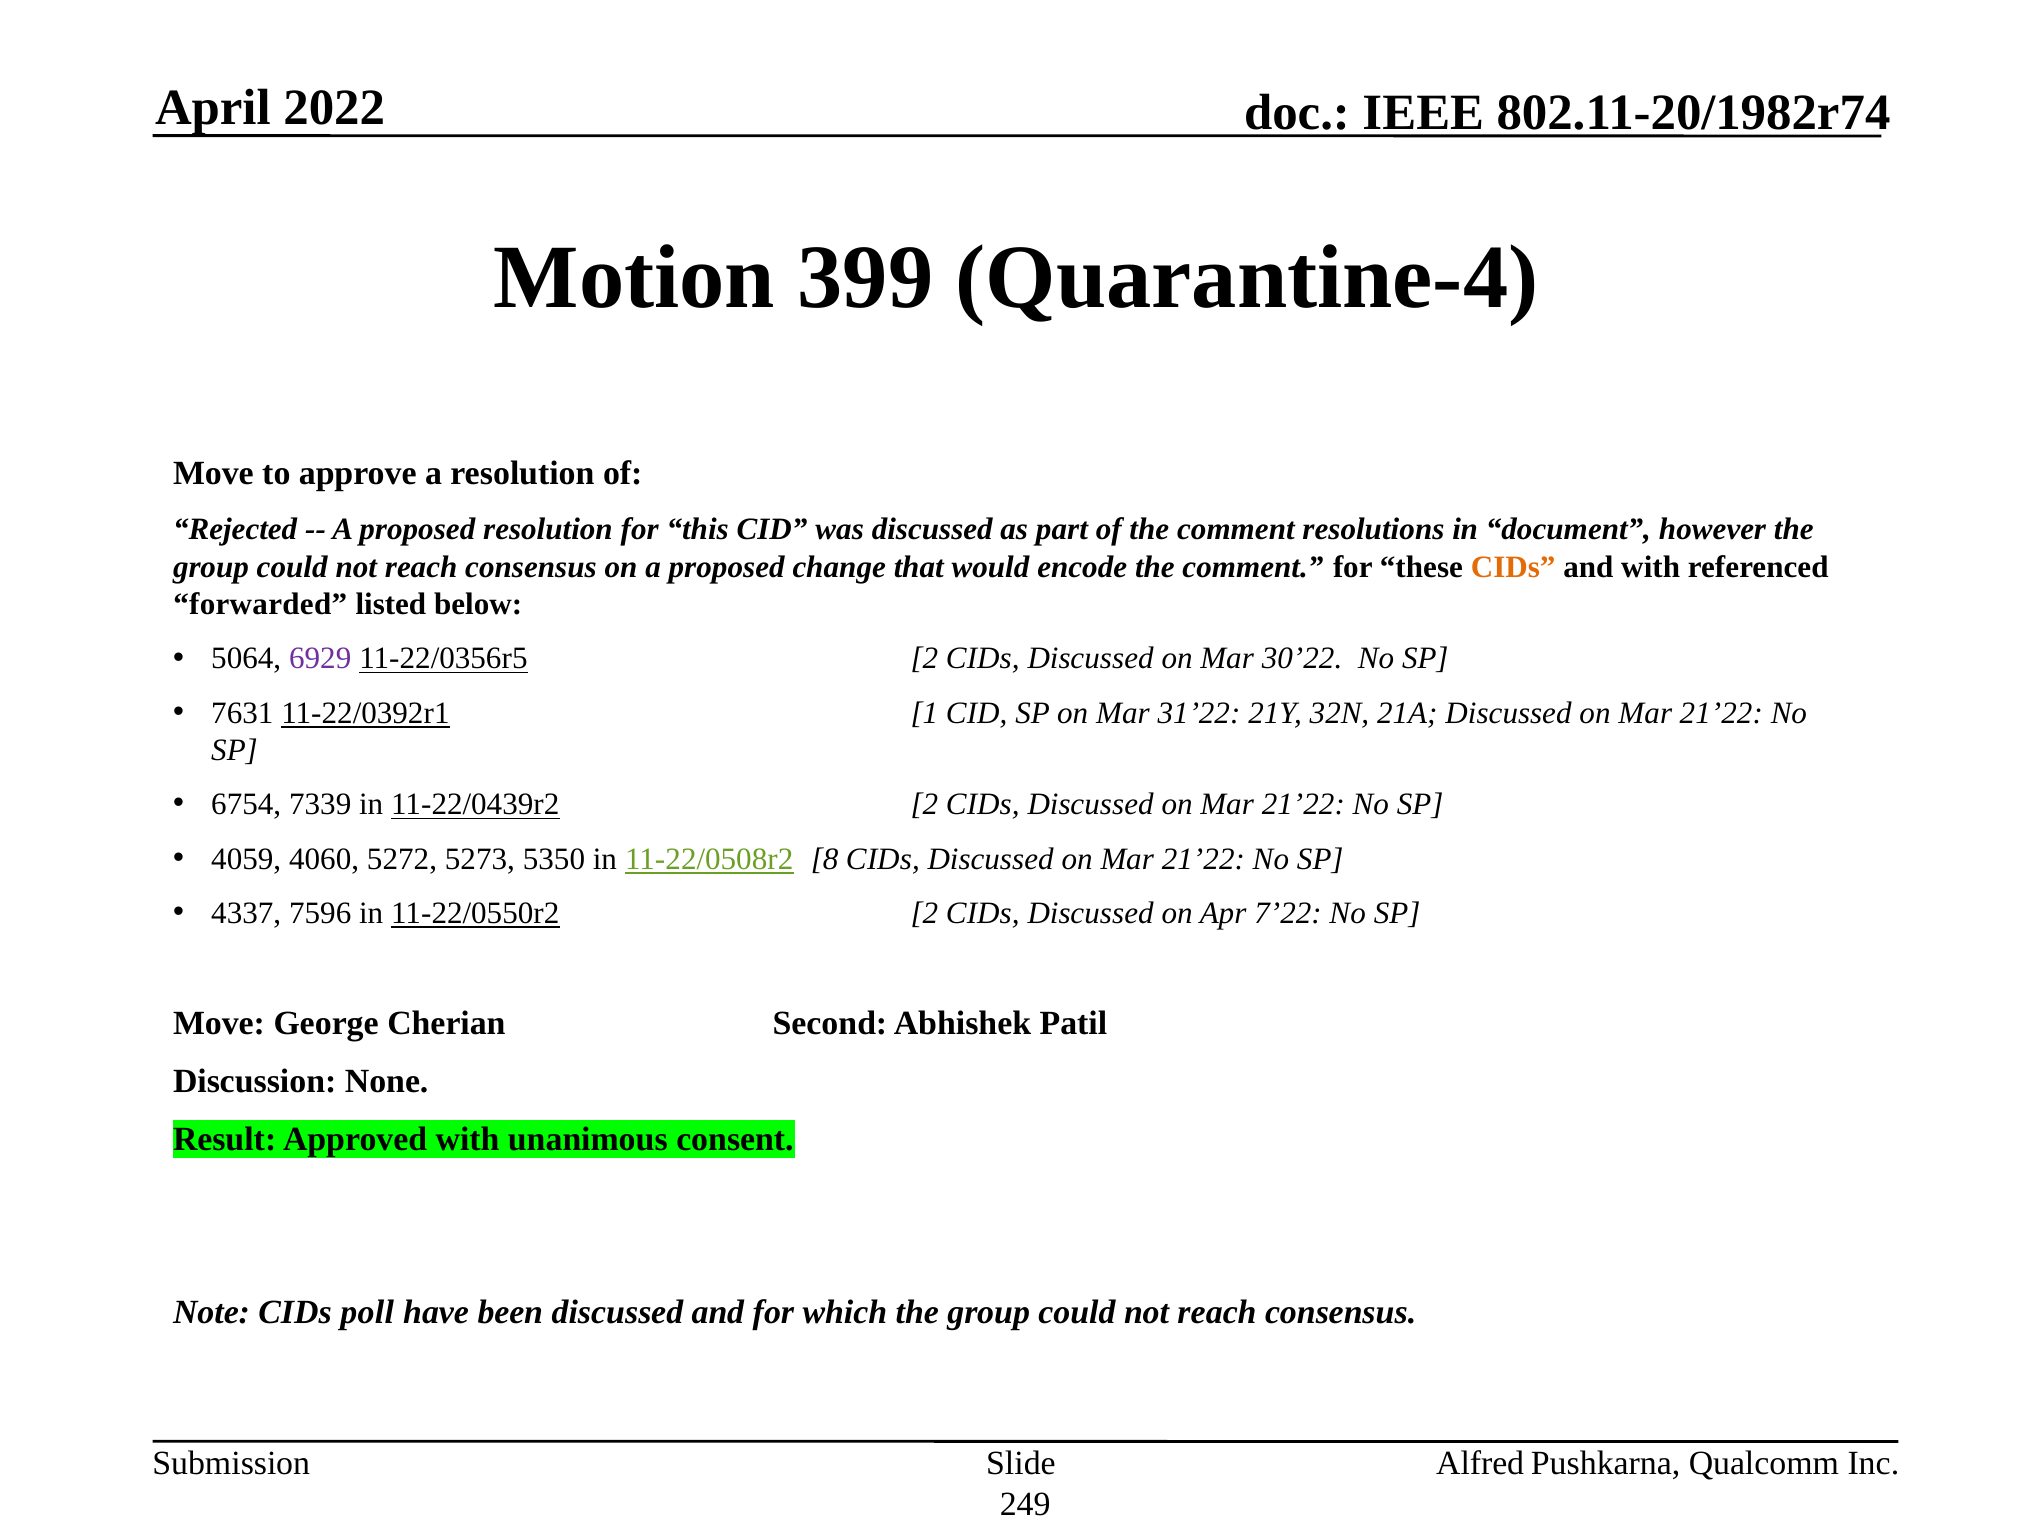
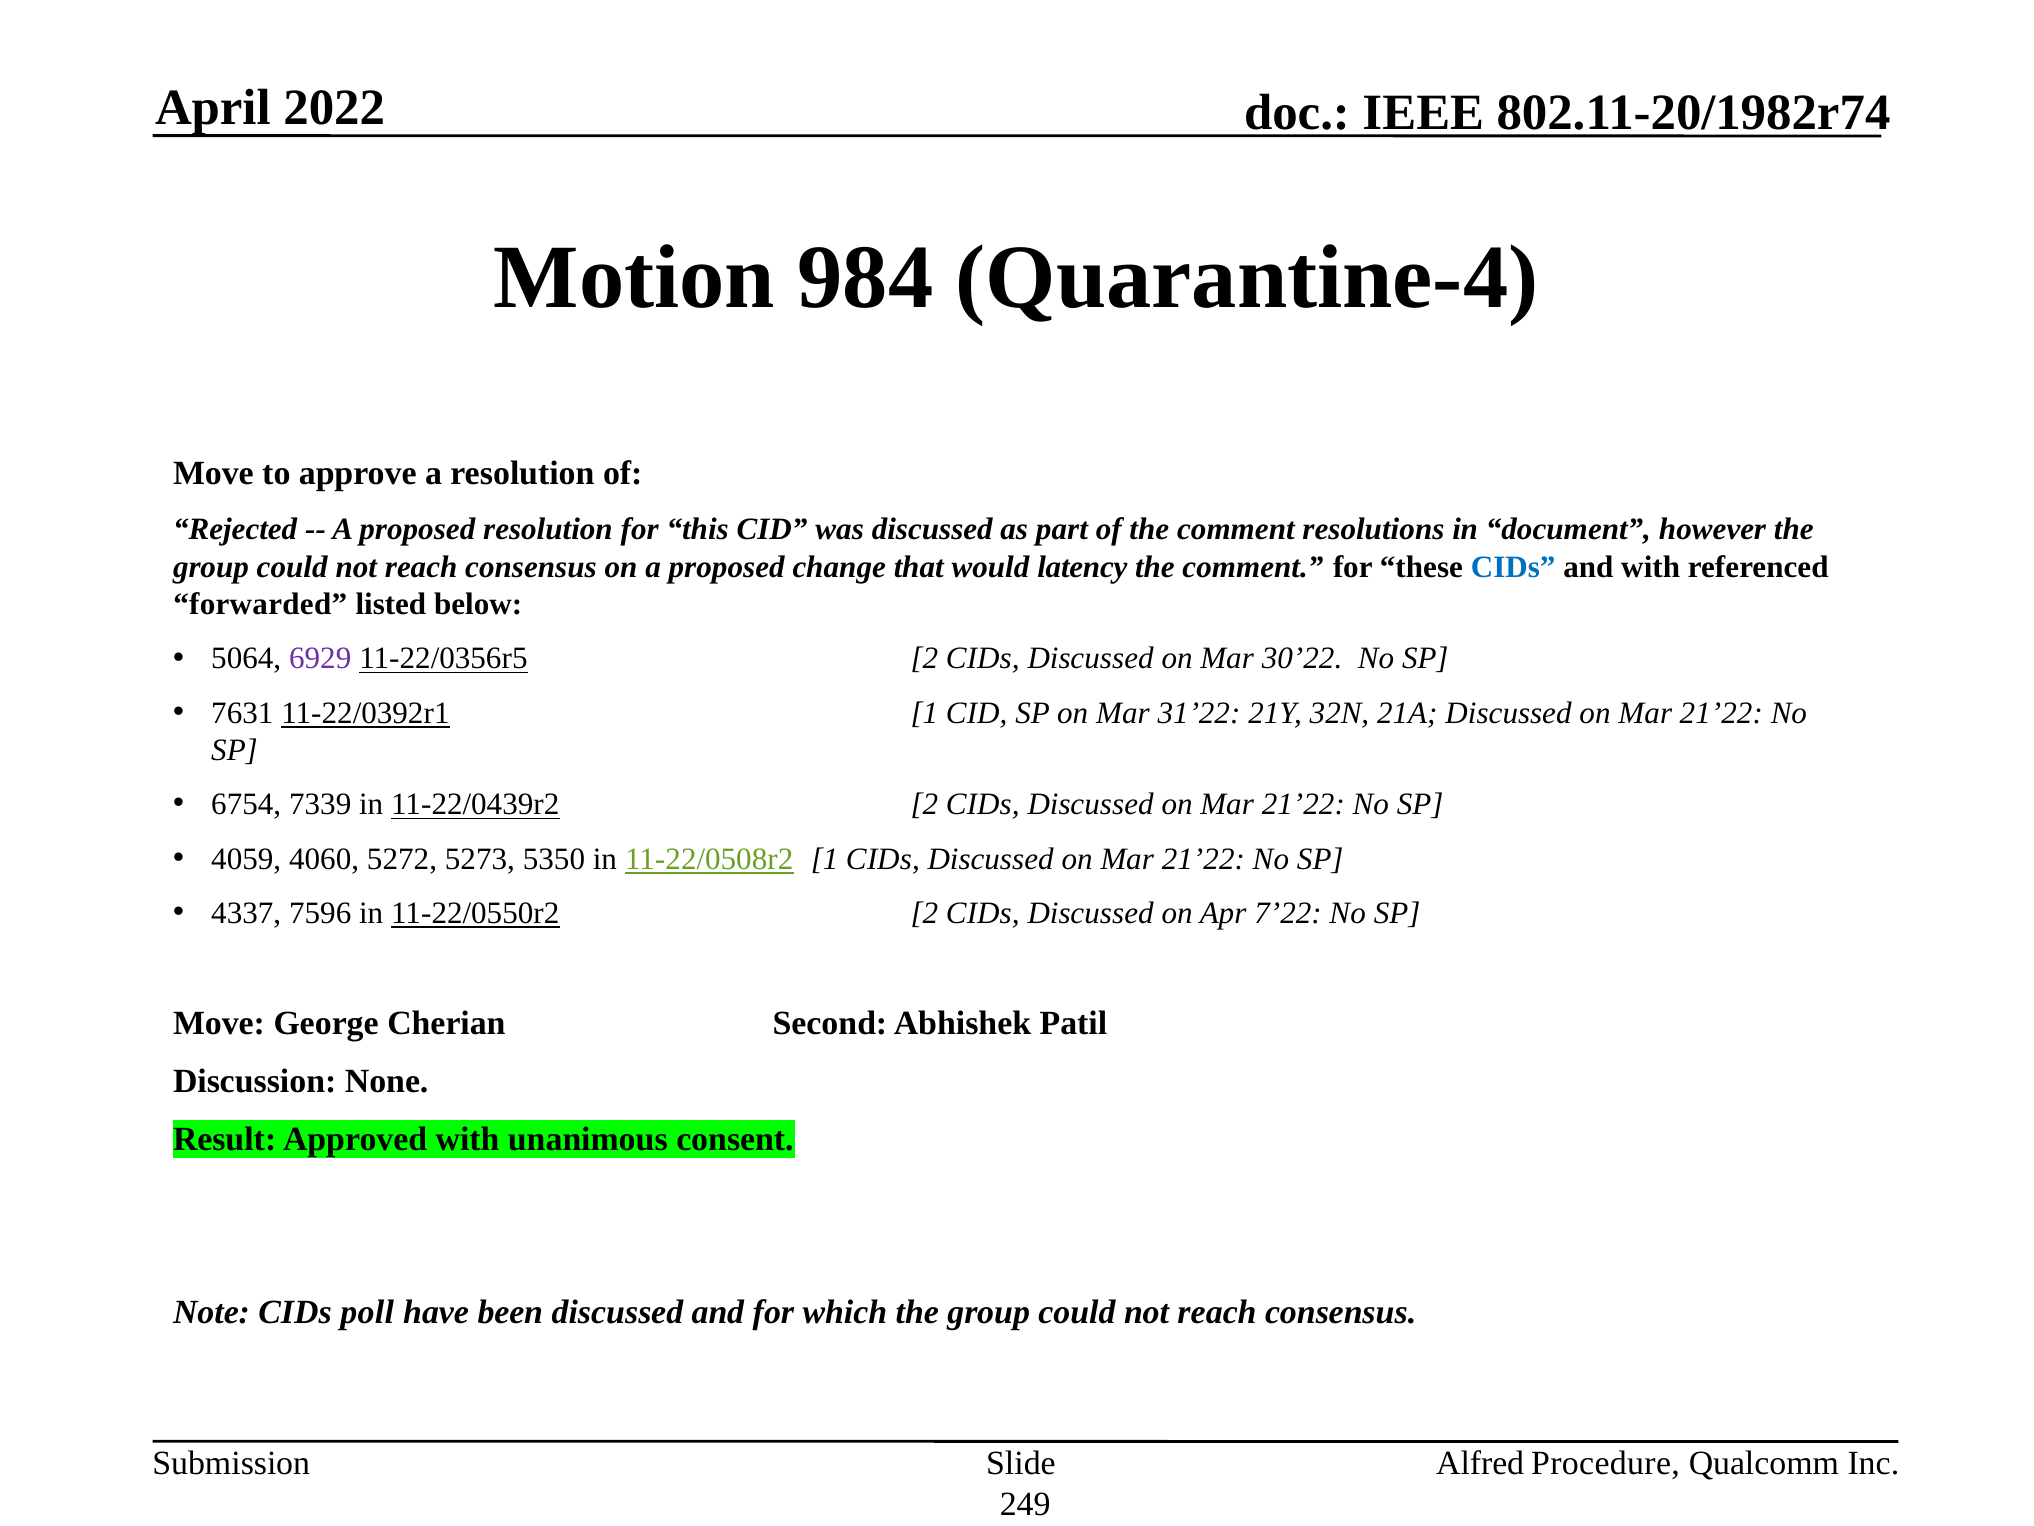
399: 399 -> 984
encode: encode -> latency
CIDs at (1513, 567) colour: orange -> blue
11-22/0508r2 8: 8 -> 1
Pushkarna: Pushkarna -> Procedure
